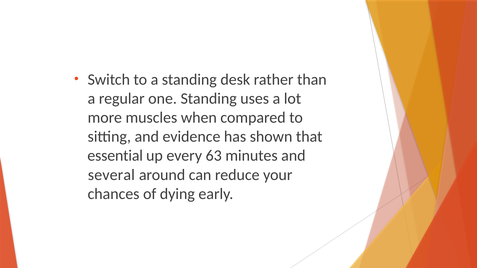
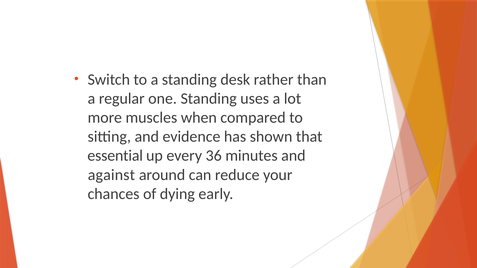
63: 63 -> 36
several: several -> against
